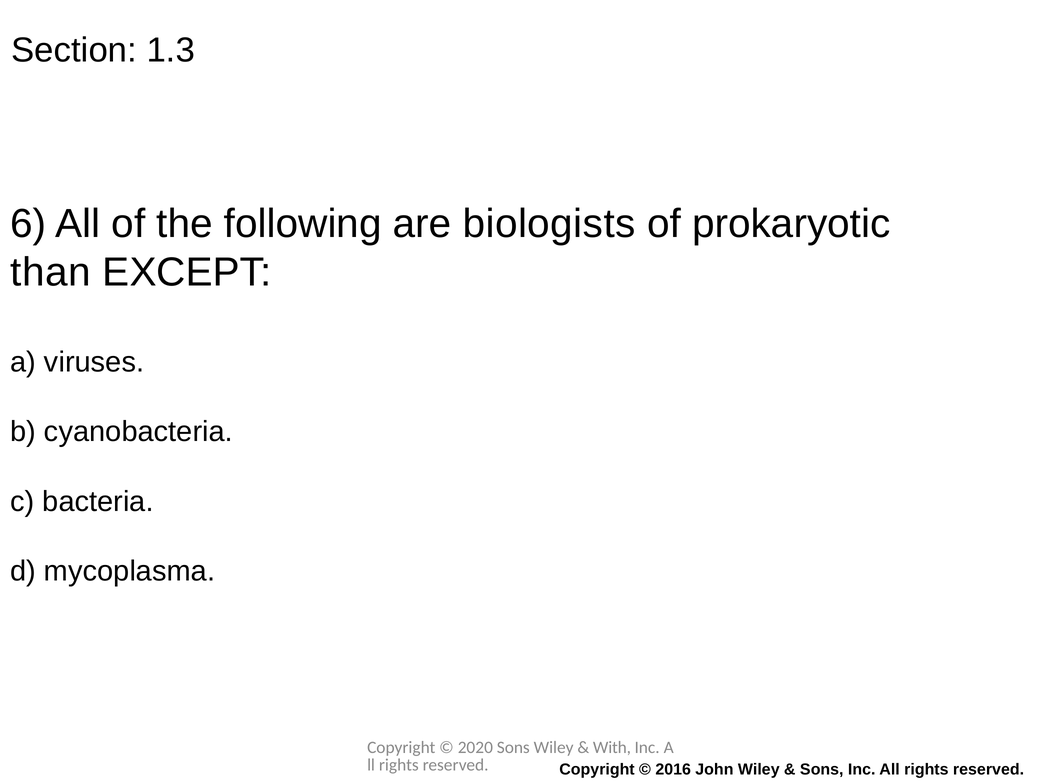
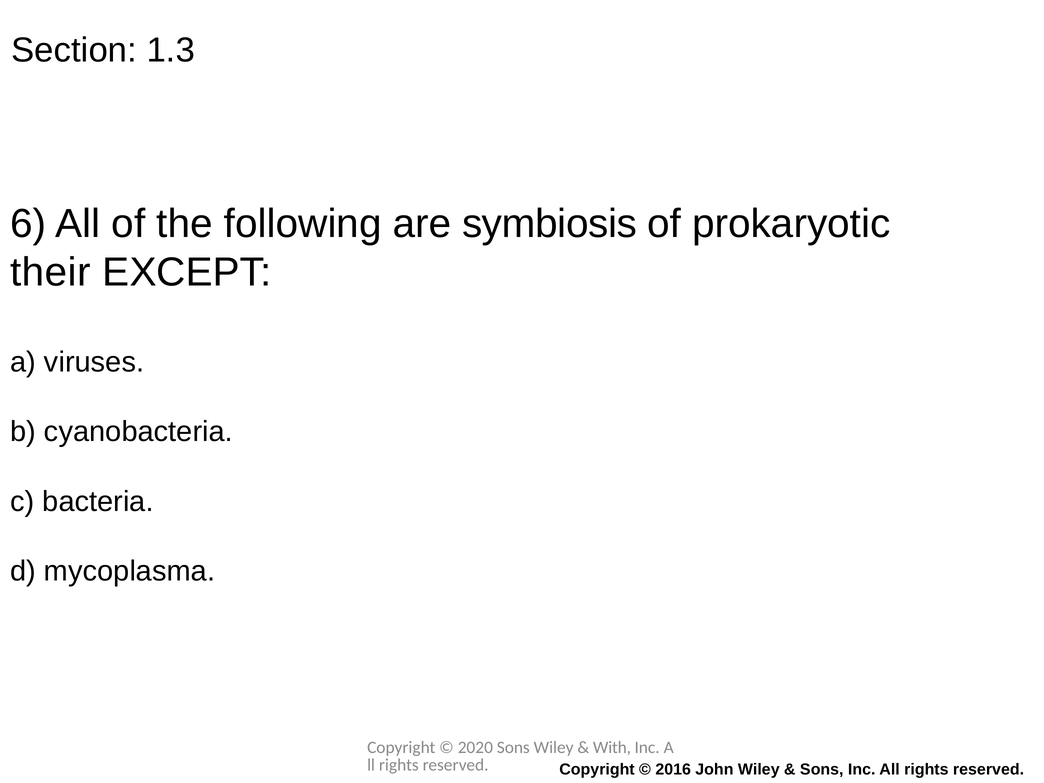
biologists: biologists -> symbiosis
than: than -> their
